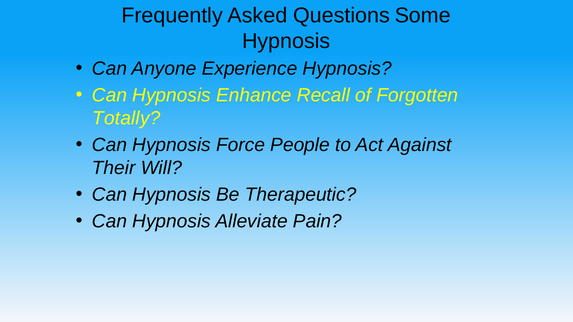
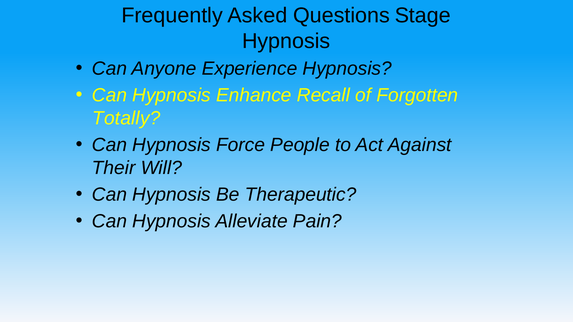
Some: Some -> Stage
